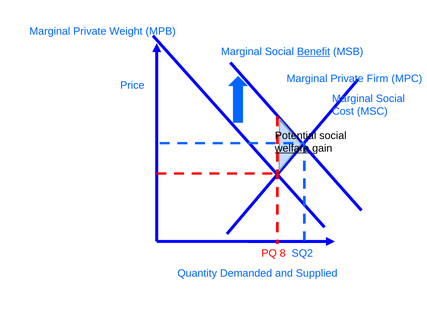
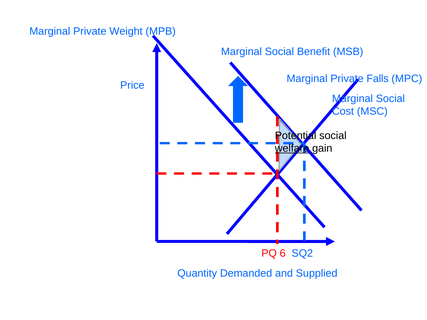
Benefit underline: present -> none
Firm: Firm -> Falls
8: 8 -> 6
